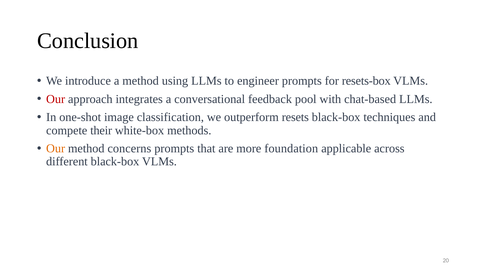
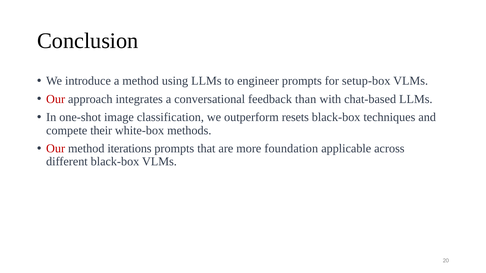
resets-box: resets-box -> setup-box
pool: pool -> than
Our at (56, 149) colour: orange -> red
concerns: concerns -> iterations
